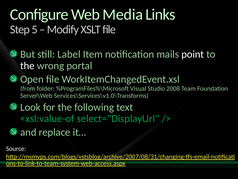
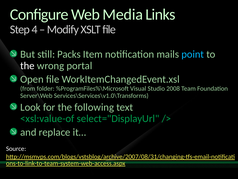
5: 5 -> 4
Label: Label -> Packs
point colour: white -> light blue
